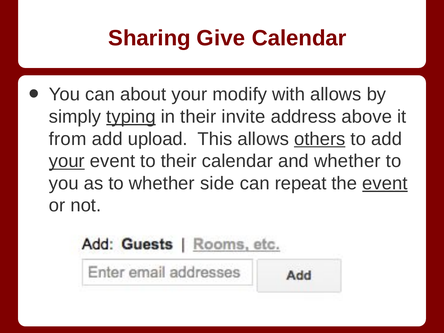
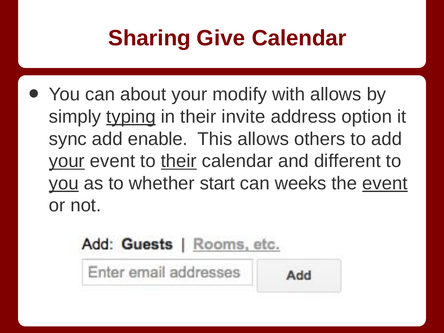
above: above -> option
from: from -> sync
upload: upload -> enable
others underline: present -> none
their at (179, 161) underline: none -> present
and whether: whether -> different
you at (64, 183) underline: none -> present
side: side -> start
repeat: repeat -> weeks
